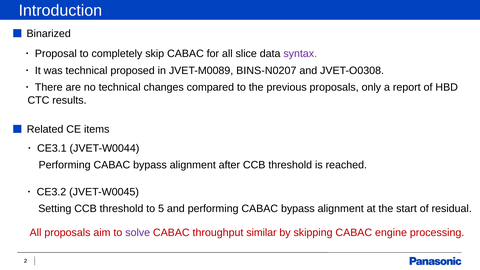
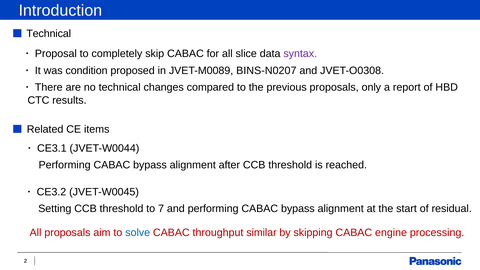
Binarized at (49, 34): Binarized -> Technical
was technical: technical -> condition
5: 5 -> 7
solve colour: purple -> blue
